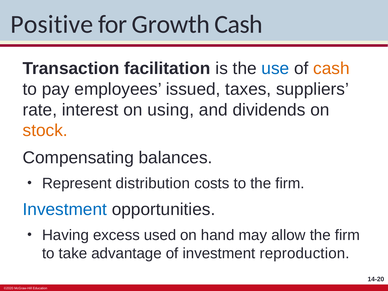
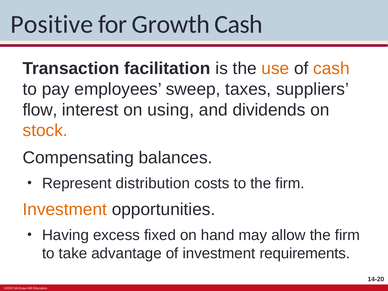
use colour: blue -> orange
issued: issued -> sweep
rate: rate -> flow
Investment at (65, 209) colour: blue -> orange
used: used -> fixed
reproduction: reproduction -> requirements
